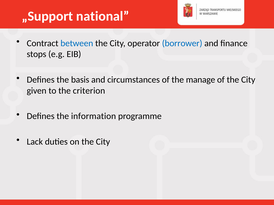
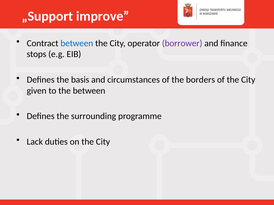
national: national -> improve
borrower colour: blue -> purple
manage: manage -> borders
the criterion: criterion -> between
information: information -> surrounding
